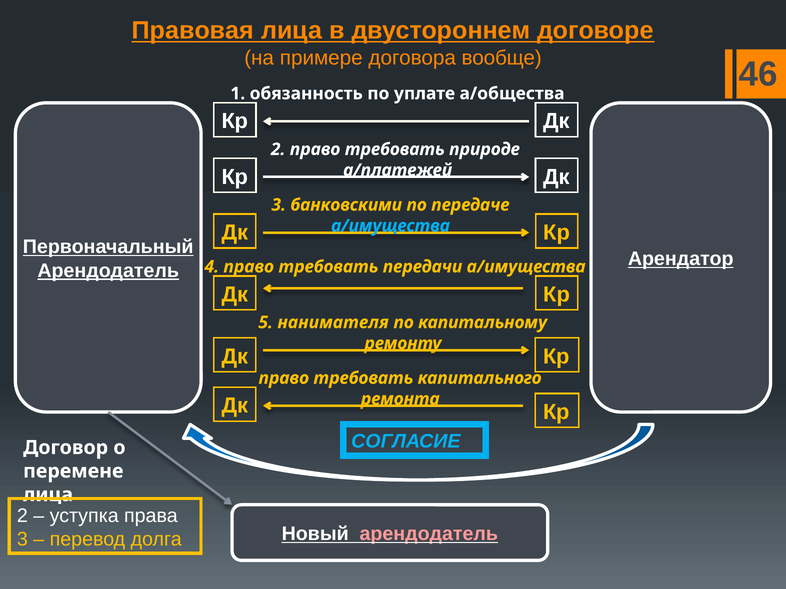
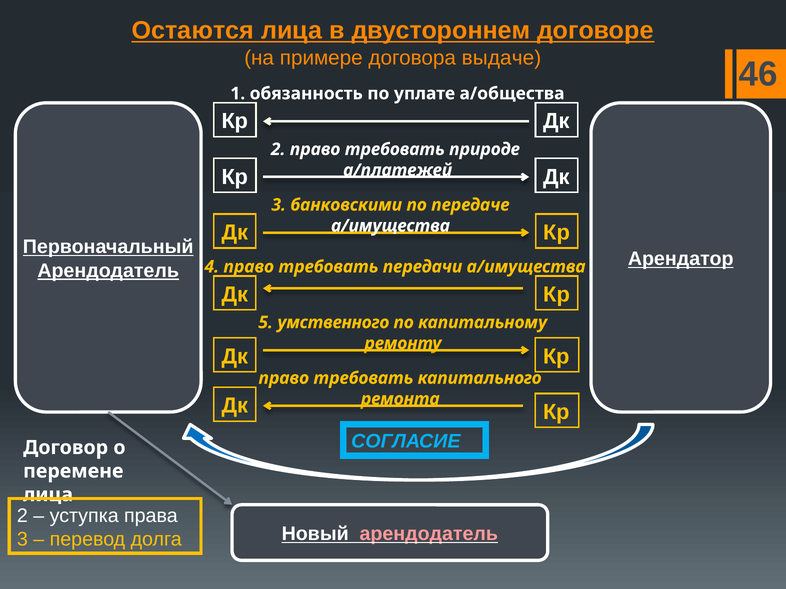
Правовая: Правовая -> Остаются
вообще: вообще -> выдаче
а/имущества at (391, 226) colour: light blue -> white
нанимателя: нанимателя -> умственного
